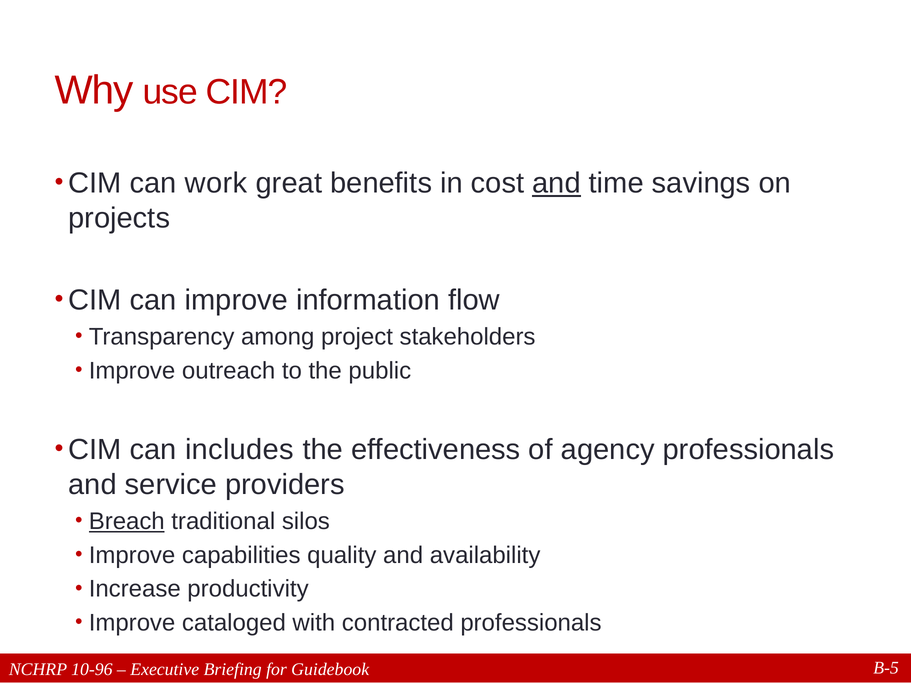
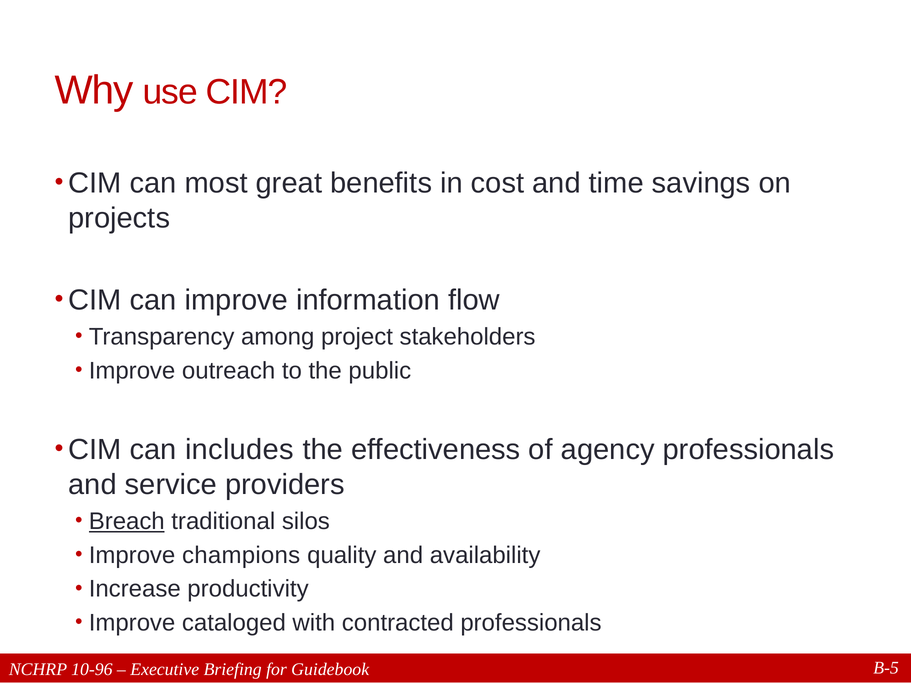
work: work -> most
and at (556, 183) underline: present -> none
capabilities: capabilities -> champions
